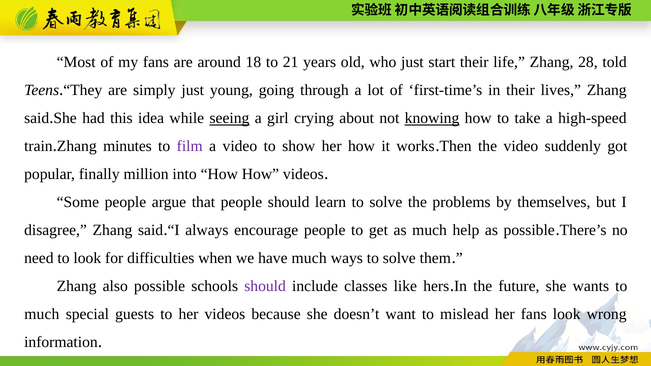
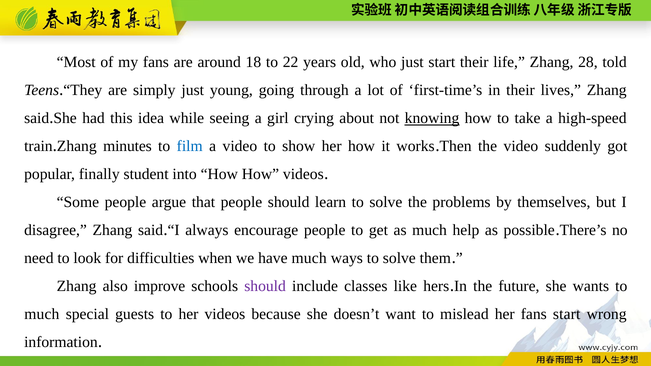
21: 21 -> 22
seeing underline: present -> none
film colour: purple -> blue
million: million -> student
also possible: possible -> improve
fans look: look -> start
